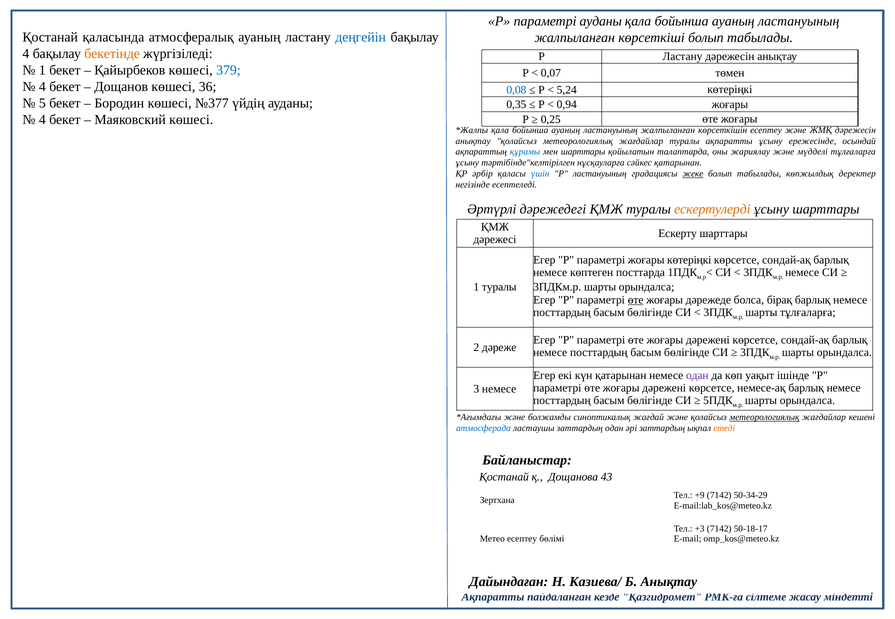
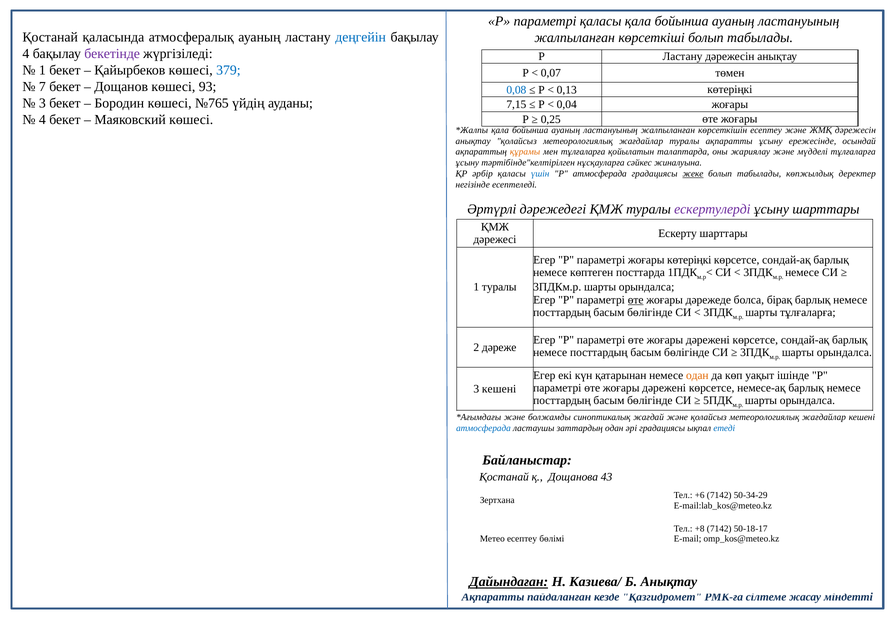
параметрі ауданы: ауданы -> қаласы
бекетінде colour: orange -> purple
4 at (42, 87): 4 -> 7
36: 36 -> 93
5,24: 5,24 -> 0,13
5 at (42, 103): 5 -> 3
№377: №377 -> №765
0,35: 0,35 -> 7,15
0,94: 0,94 -> 0,04
құрамы colour: blue -> orange
мен шарттары: шарттары -> тұлғаларға
сәйкес қатарынан: қатарынан -> жиналуына
Р ластануының: ластануының -> атмосферада
ескертулерді colour: orange -> purple
одан at (697, 376) colour: purple -> orange
3 немесе: немесе -> кешені
метеорологиялық at (764, 418) underline: present -> none
әрі заттардың: заттардың -> градациясы
етеді colour: orange -> blue
+9: +9 -> +6
+3: +3 -> +8
Дайындаған underline: none -> present
